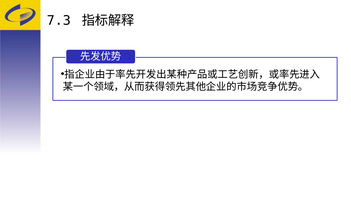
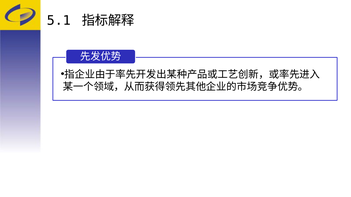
7.3: 7.3 -> 5.1
